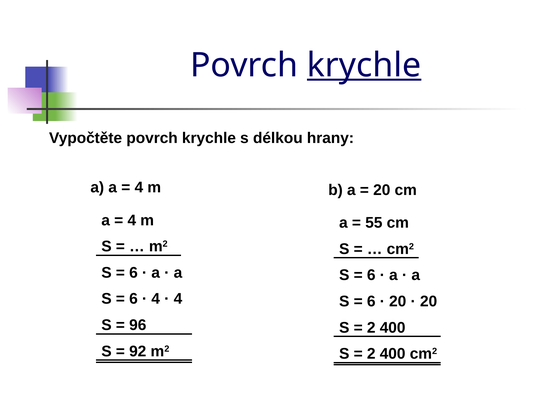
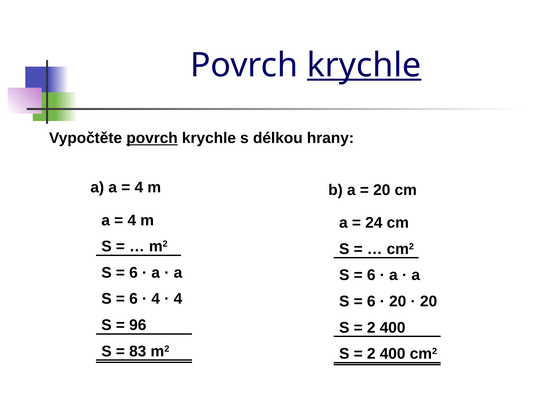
povrch at (152, 138) underline: none -> present
55: 55 -> 24
92: 92 -> 83
